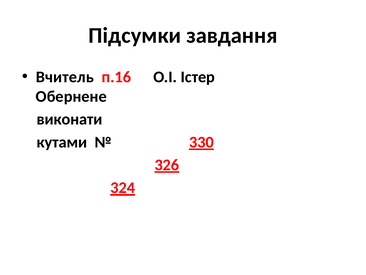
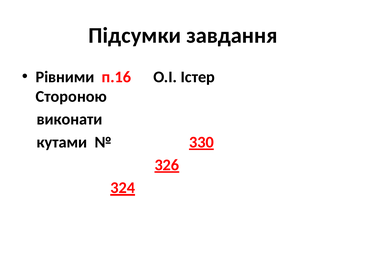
Вчитель: Вчитель -> Рівними
Обернене: Обернене -> Стороною
